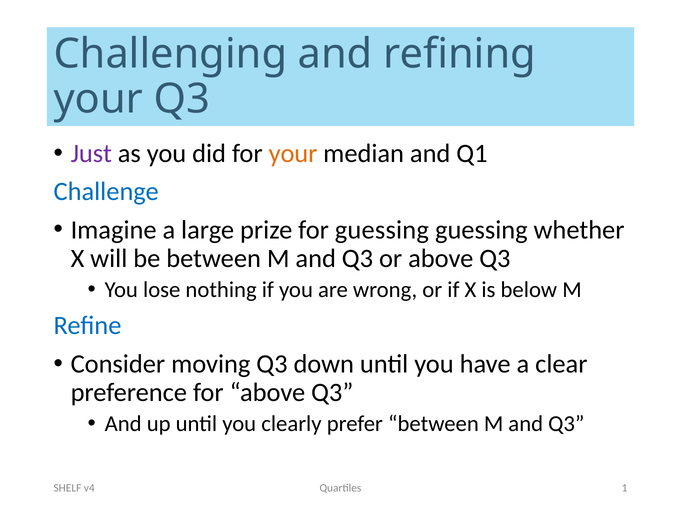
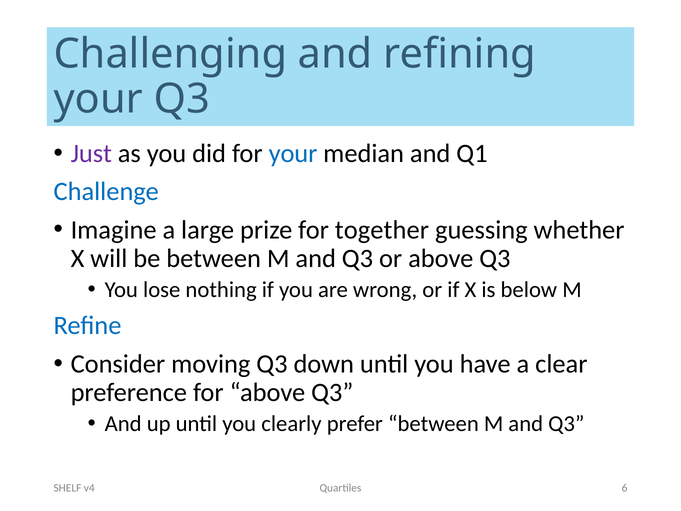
your at (293, 154) colour: orange -> blue
for guessing: guessing -> together
1: 1 -> 6
